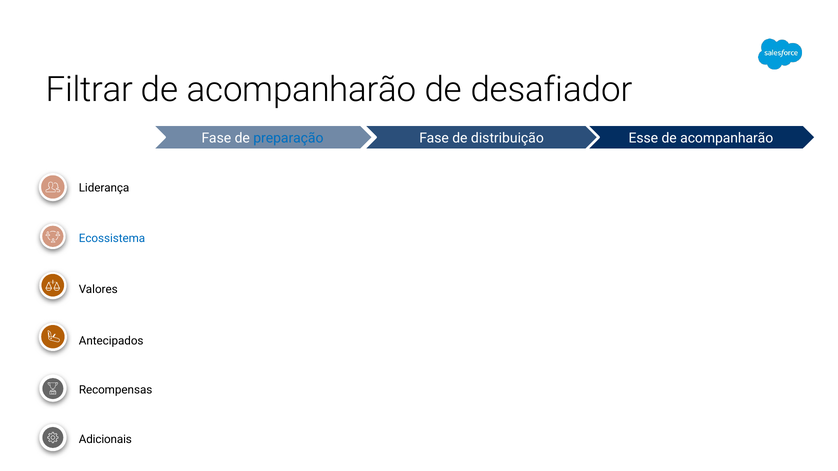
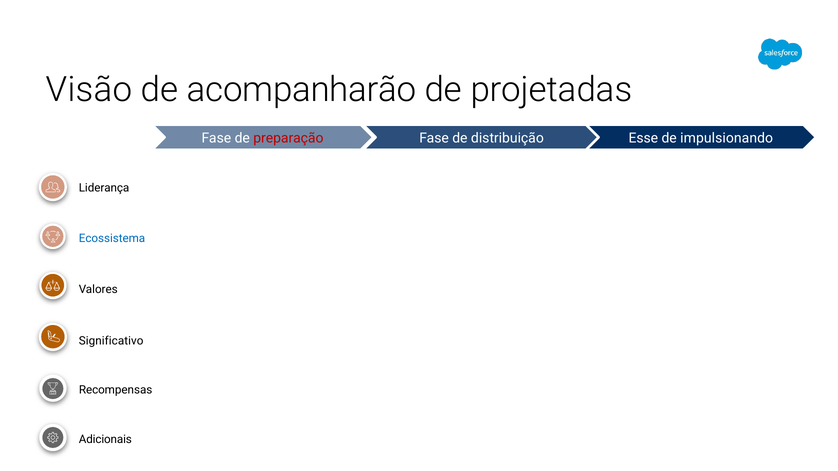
Filtrar: Filtrar -> Visão
desafiador: desafiador -> projetadas
preparação colour: blue -> red
acompanharão at (727, 138): acompanharão -> impulsionando
Antecipados: Antecipados -> Significativo
